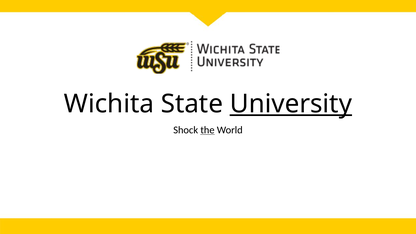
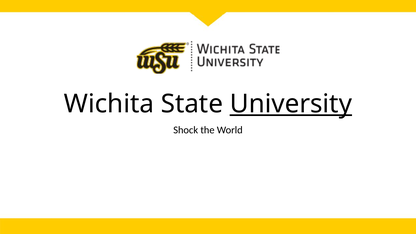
the underline: present -> none
